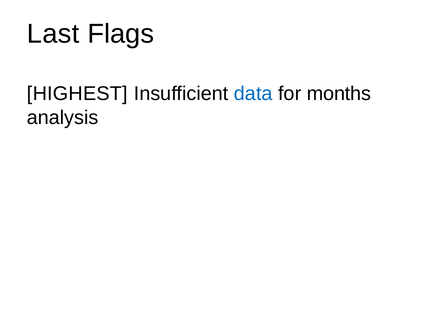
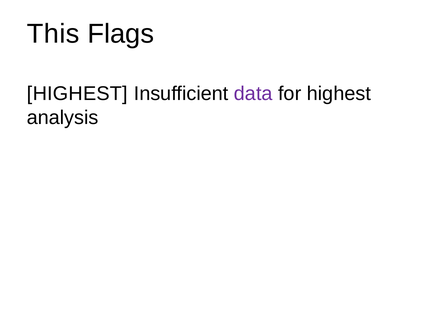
Last: Last -> This
data colour: blue -> purple
for months: months -> highest
